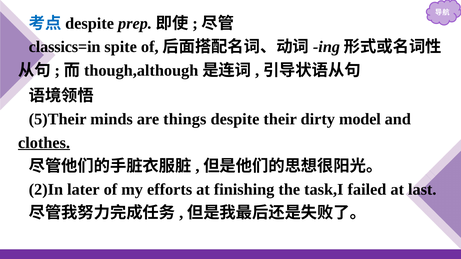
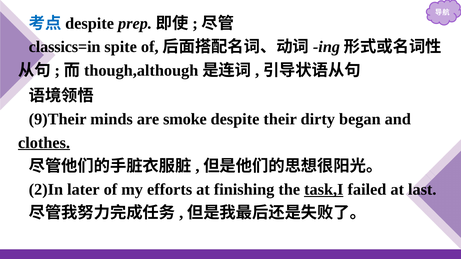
5)Their: 5)Their -> 9)Their
things: things -> smoke
model: model -> began
task,I underline: none -> present
